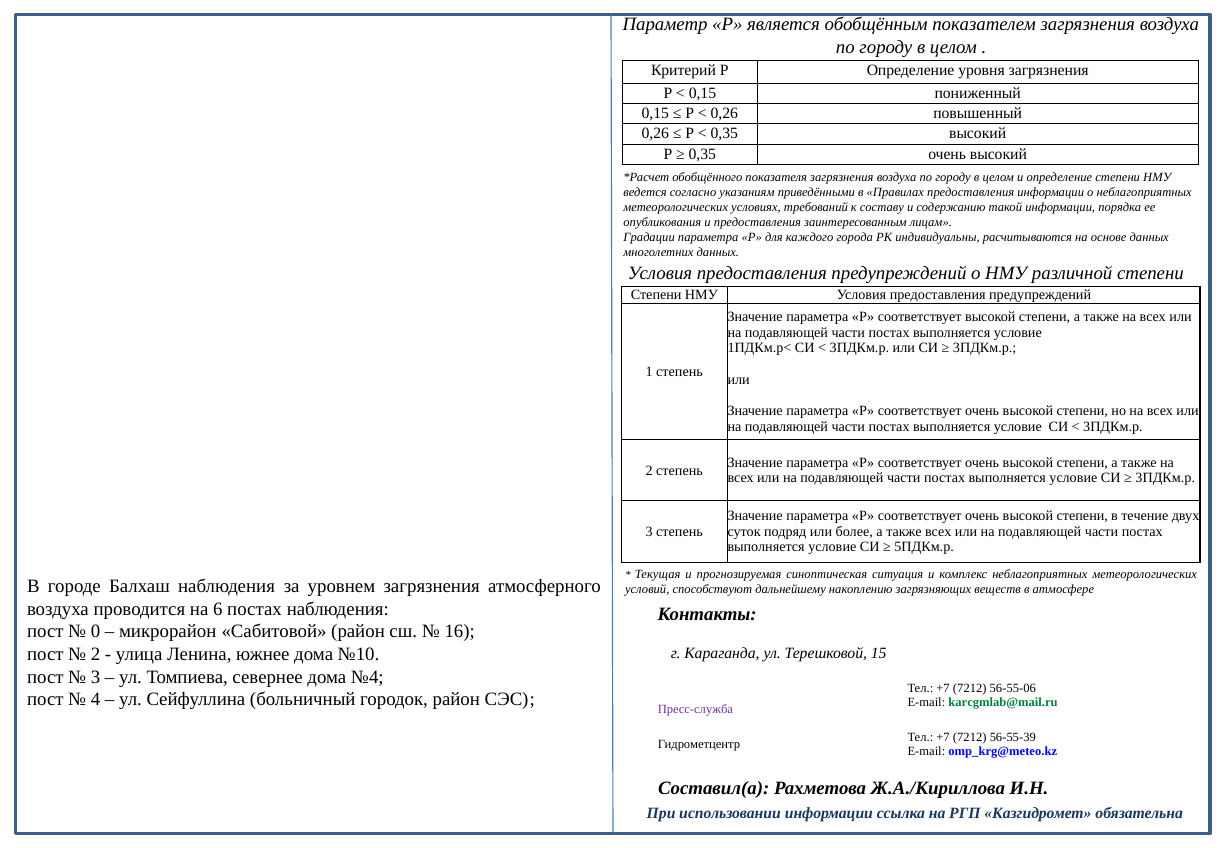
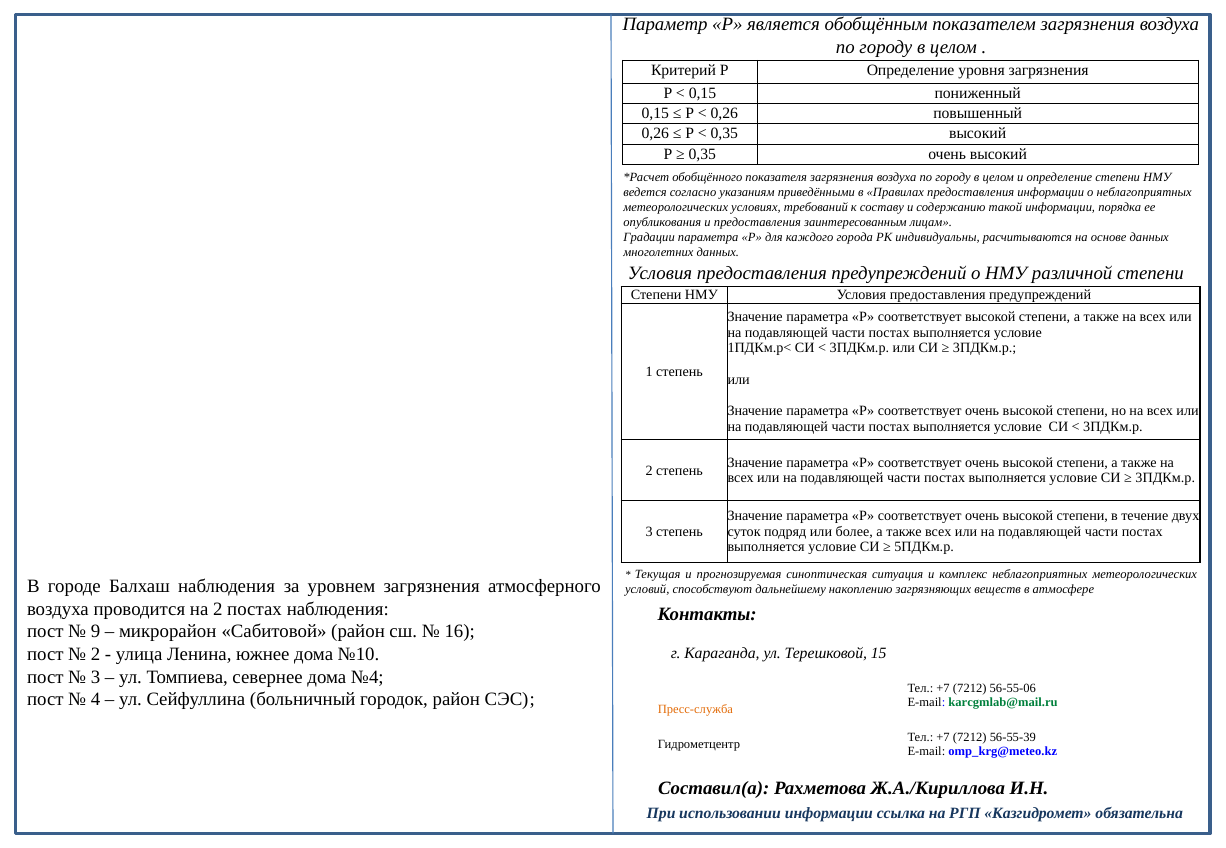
на 6: 6 -> 2
0: 0 -> 9
Пресс-служба colour: purple -> orange
